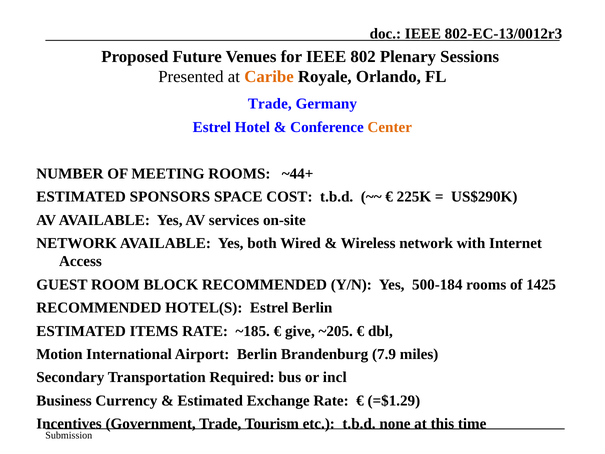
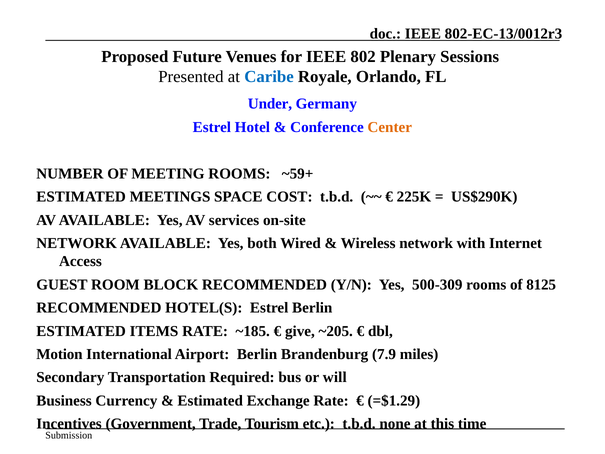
Caribe colour: orange -> blue
Trade at (270, 104): Trade -> Under
~44+: ~44+ -> ~59+
SPONSORS: SPONSORS -> MEETINGS
500-184: 500-184 -> 500-309
1425: 1425 -> 8125
incl: incl -> will
